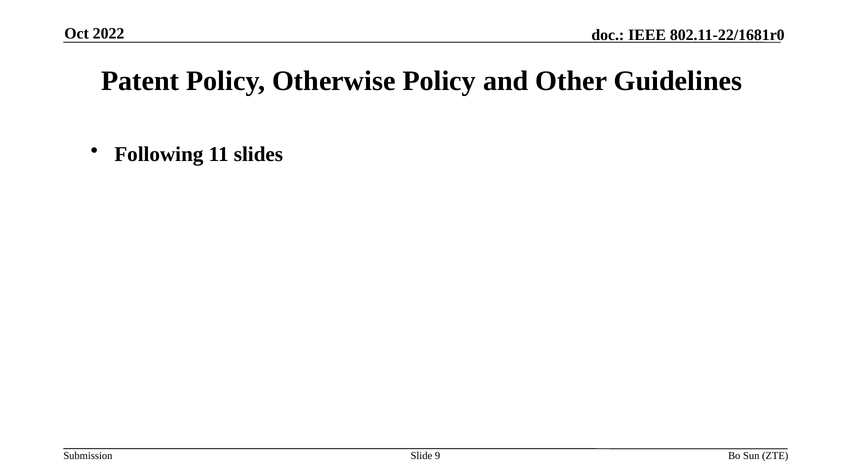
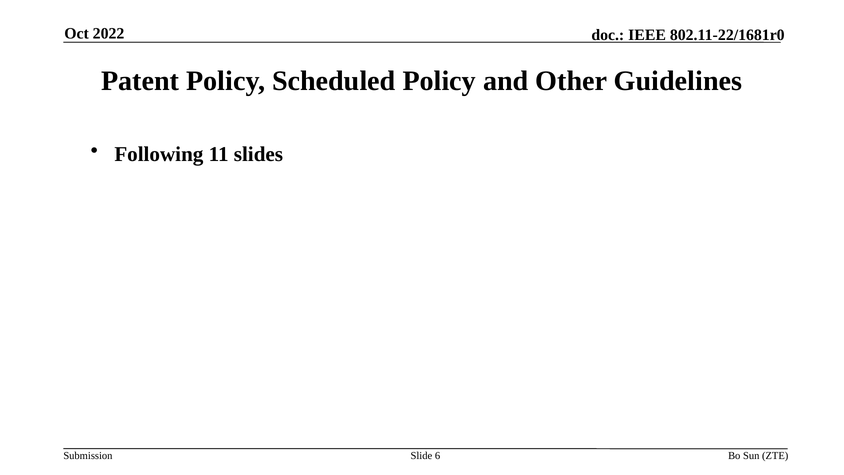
Otherwise: Otherwise -> Scheduled
9: 9 -> 6
